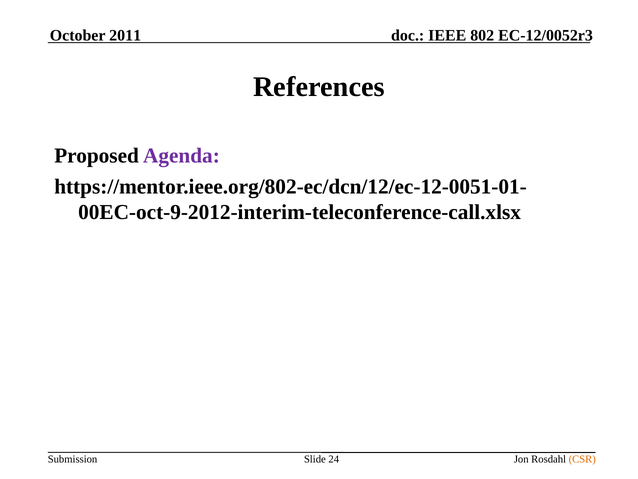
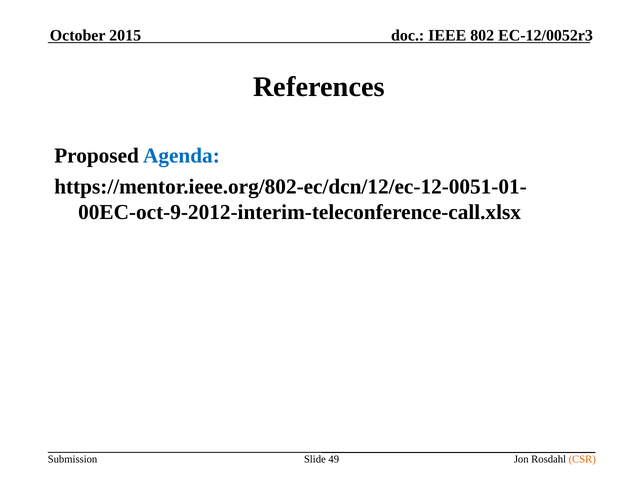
2011: 2011 -> 2015
Agenda colour: purple -> blue
24: 24 -> 49
